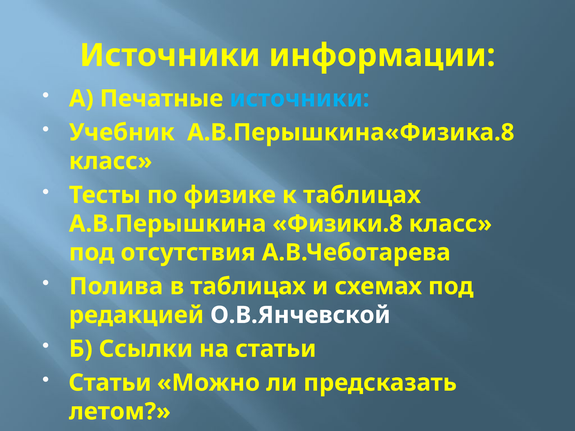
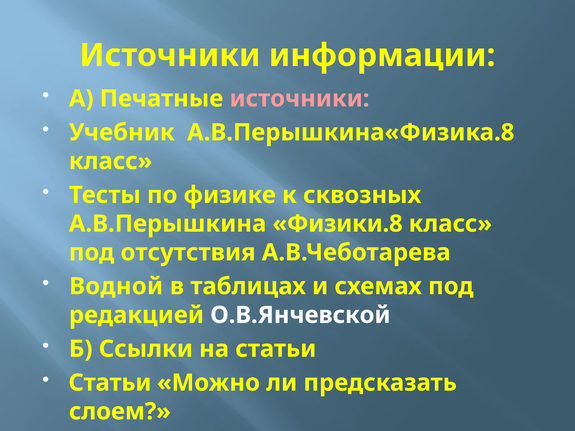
источники at (299, 99) colour: light blue -> pink
к таблицах: таблицах -> сквозных
Полива: Полива -> Водной
летом: летом -> слоем
